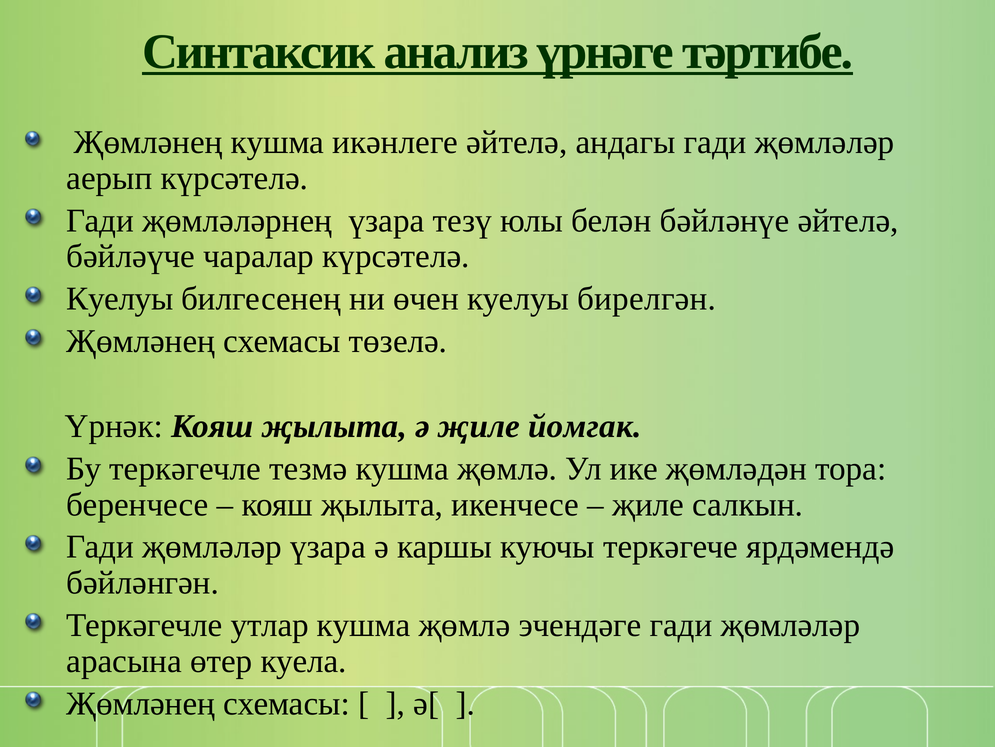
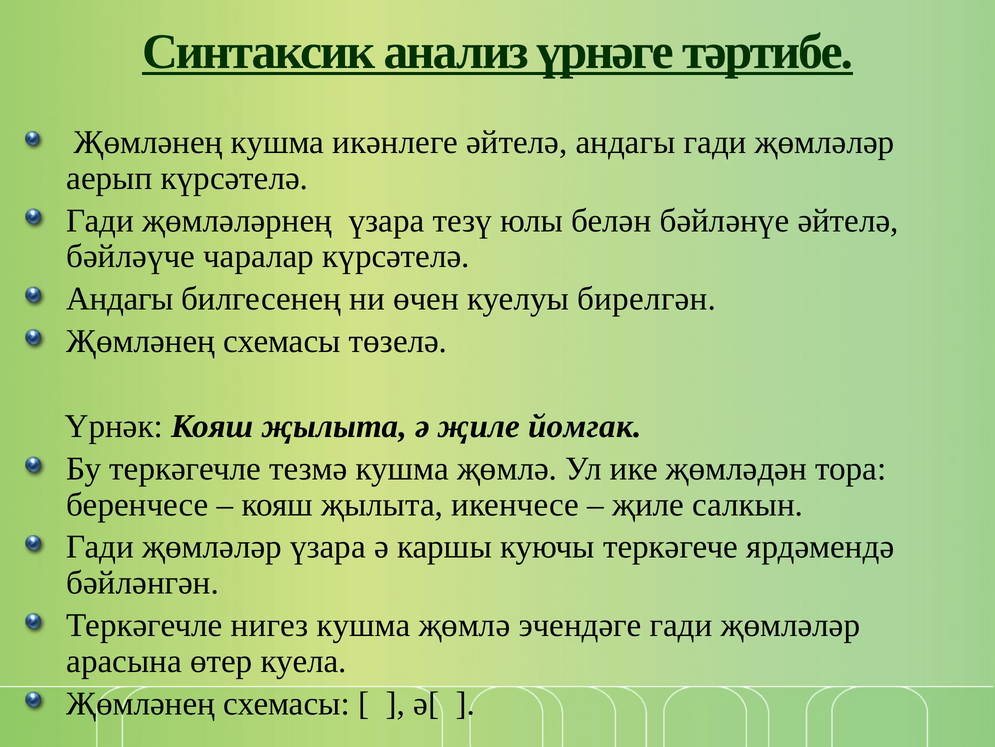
Куелуы at (120, 299): Куелуы -> Андагы
утлар: утлар -> нигез
